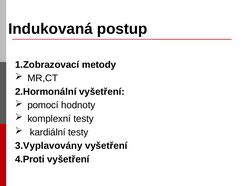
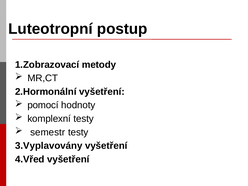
Indukovaná: Indukovaná -> Luteotropní
kardiální: kardiální -> semestr
4.Proti: 4.Proti -> 4.Vřed
